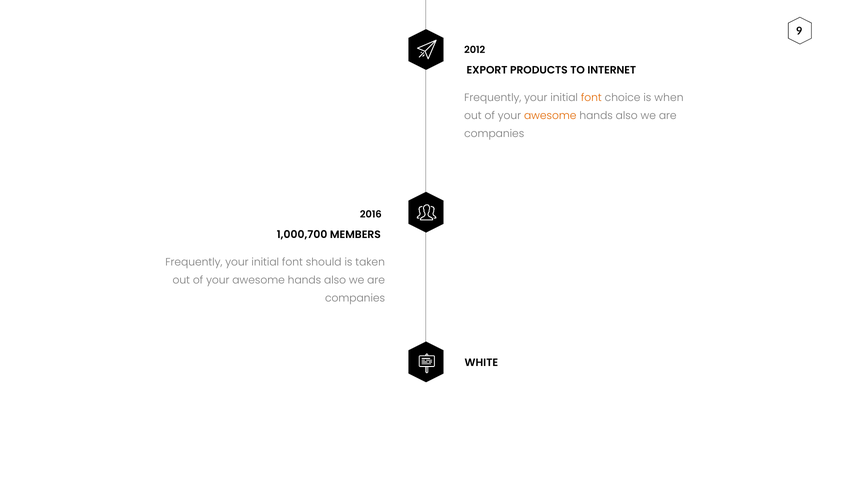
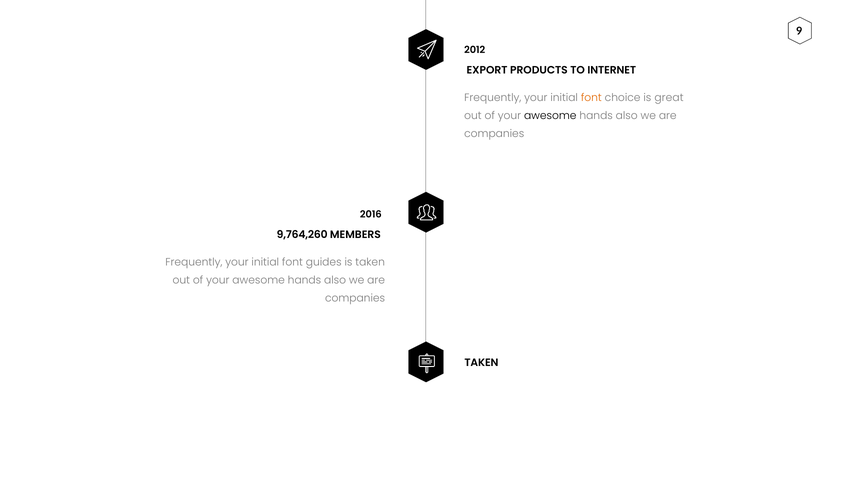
when: when -> great
awesome at (550, 116) colour: orange -> black
1,000,700: 1,000,700 -> 9,764,260
should: should -> guides
WHITE at (481, 363): WHITE -> TAKEN
